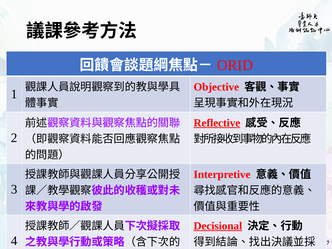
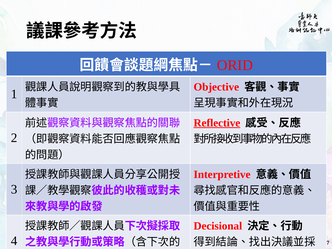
Decisional underline: present -> none
